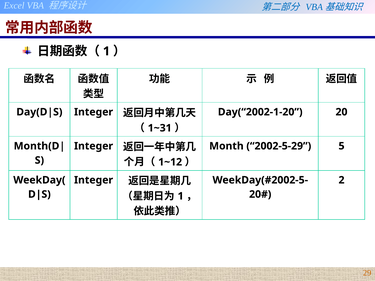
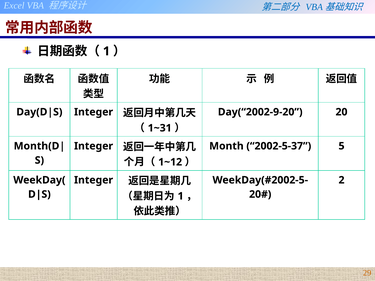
Day(“2002-1-20: Day(“2002-1-20 -> Day(“2002-9-20
2002-5-29: 2002-5-29 -> 2002-5-37
